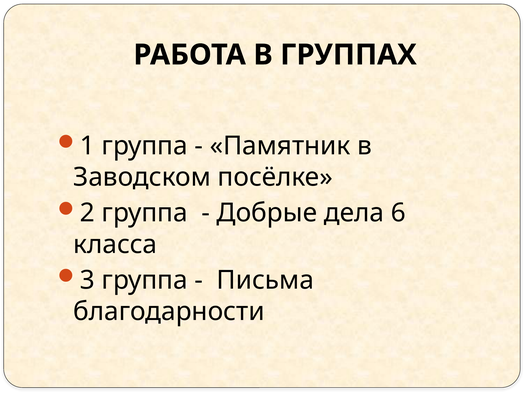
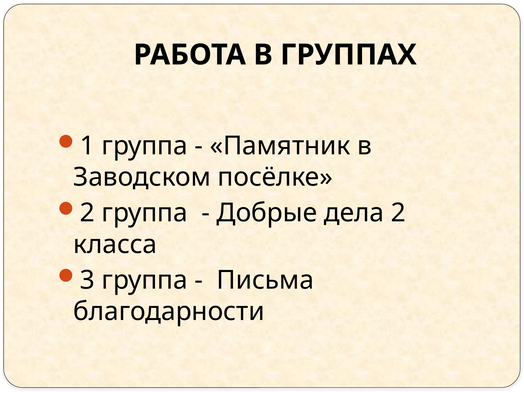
дела 6: 6 -> 2
